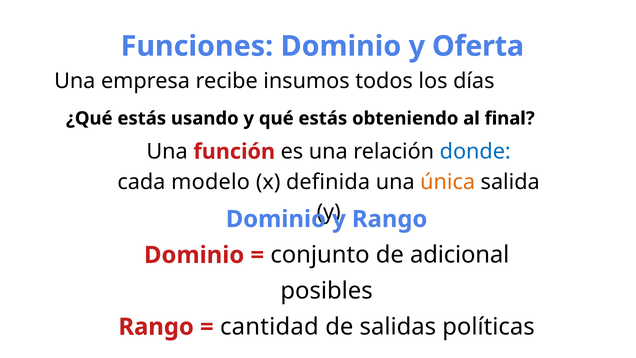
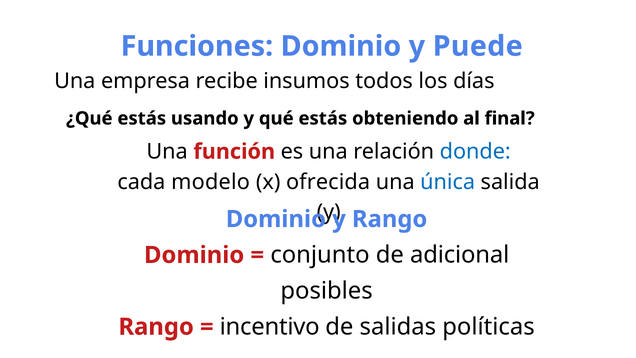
Oferta: Oferta -> Puede
definida: definida -> ofrecida
única colour: orange -> blue
cantidad: cantidad -> incentivo
